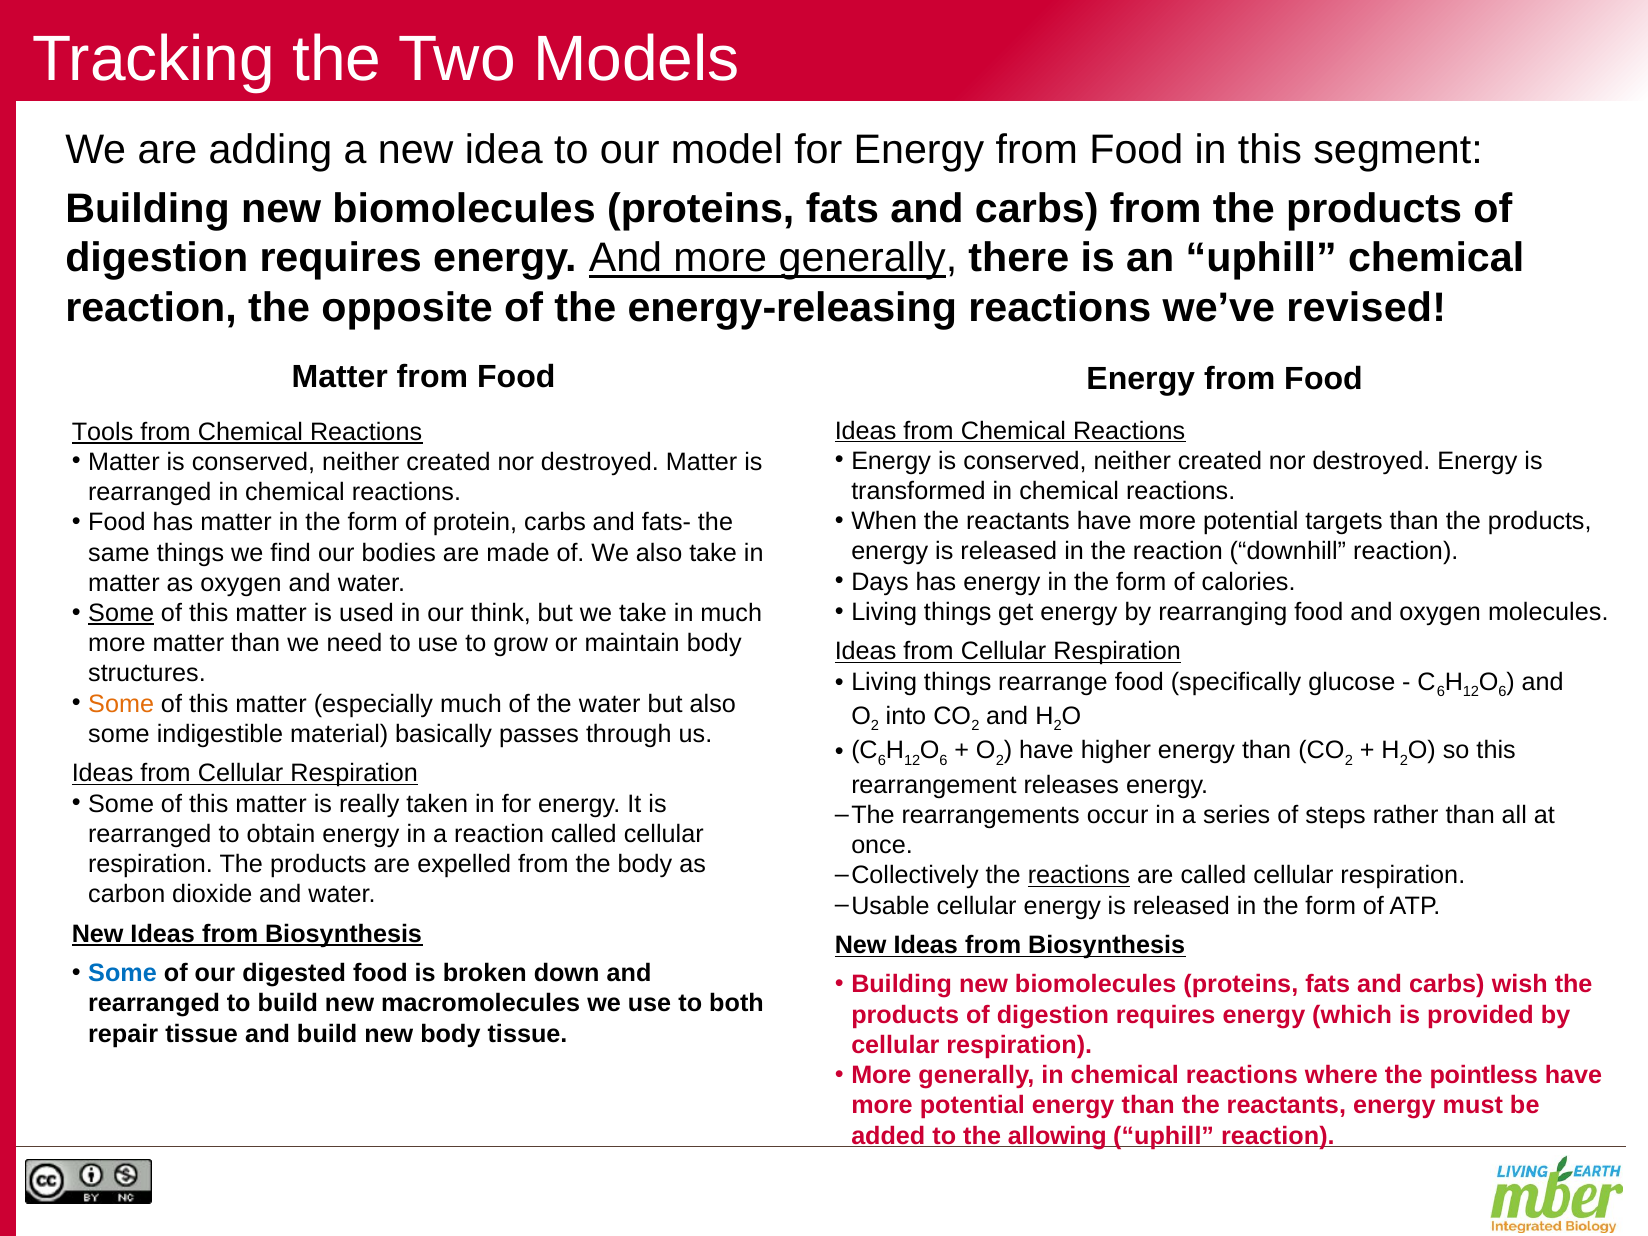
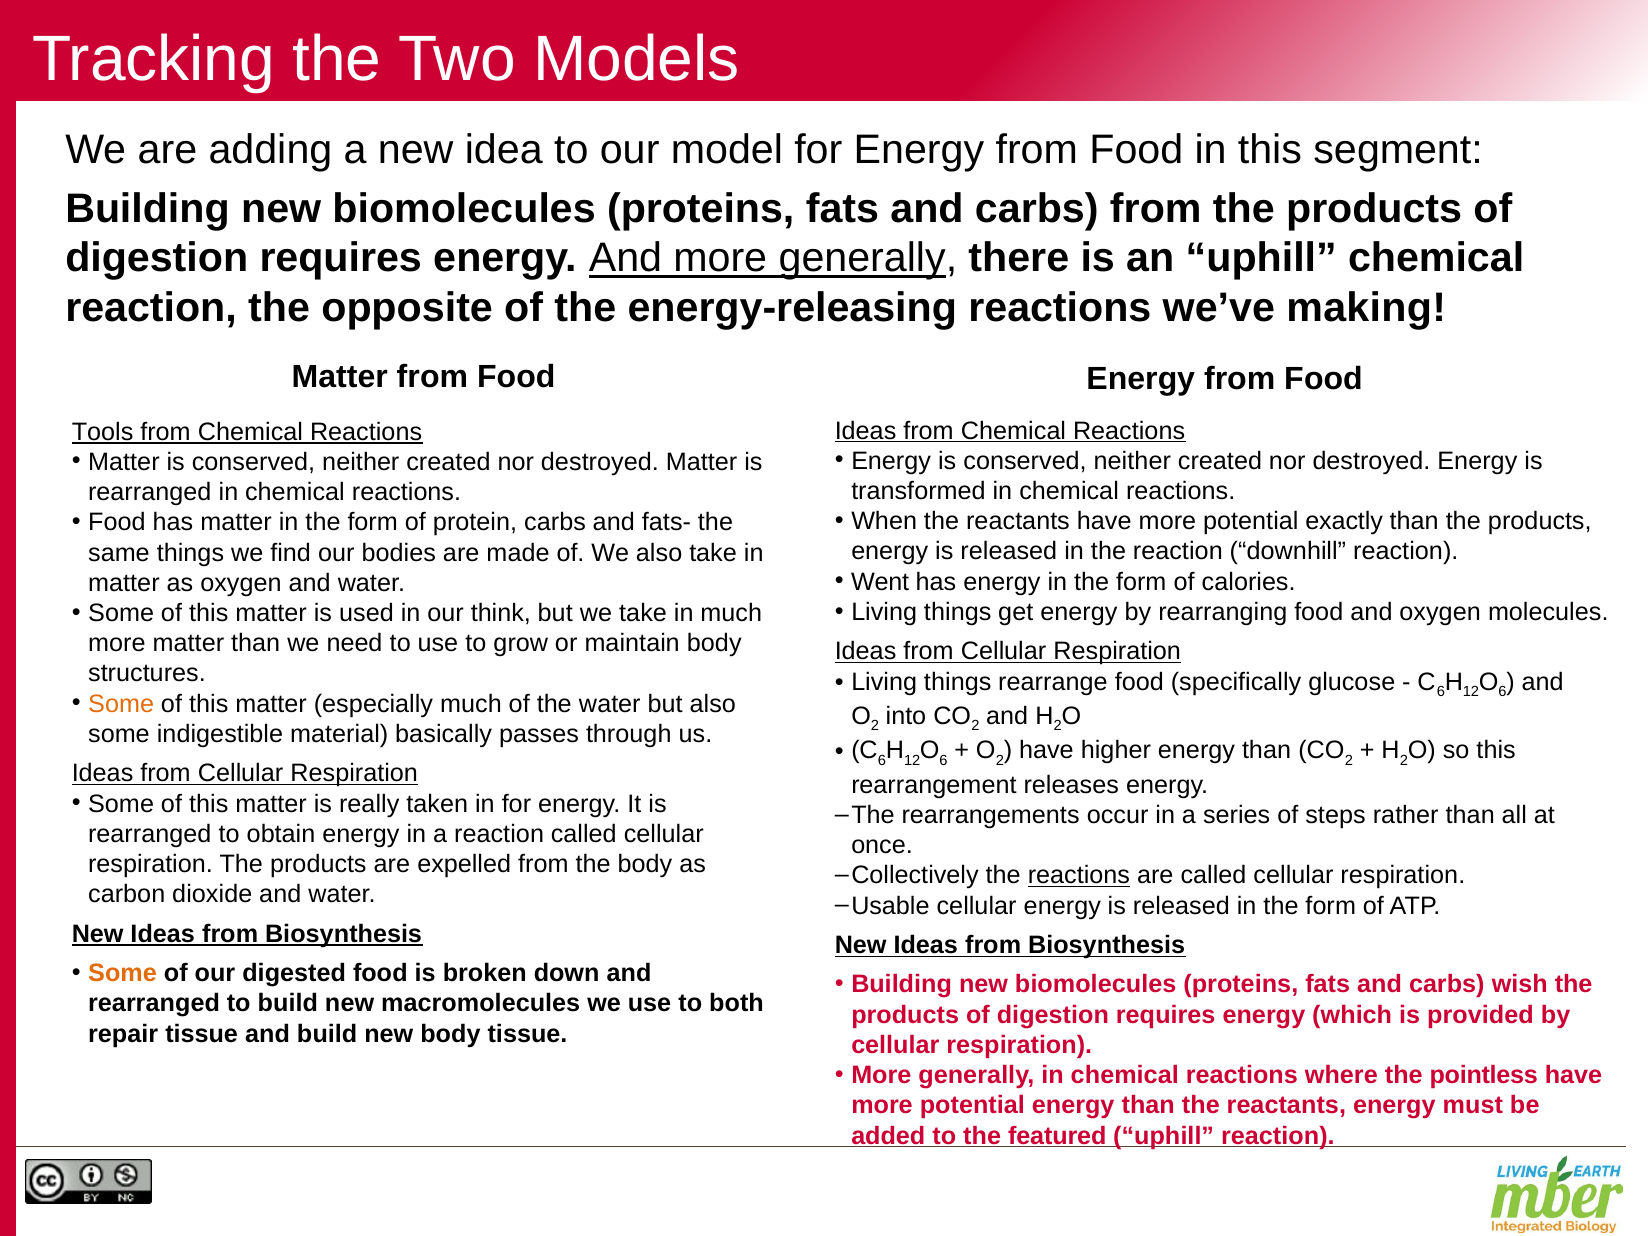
revised: revised -> making
targets: targets -> exactly
Days: Days -> Went
Some at (121, 613) underline: present -> none
Some at (123, 973) colour: blue -> orange
allowing: allowing -> featured
